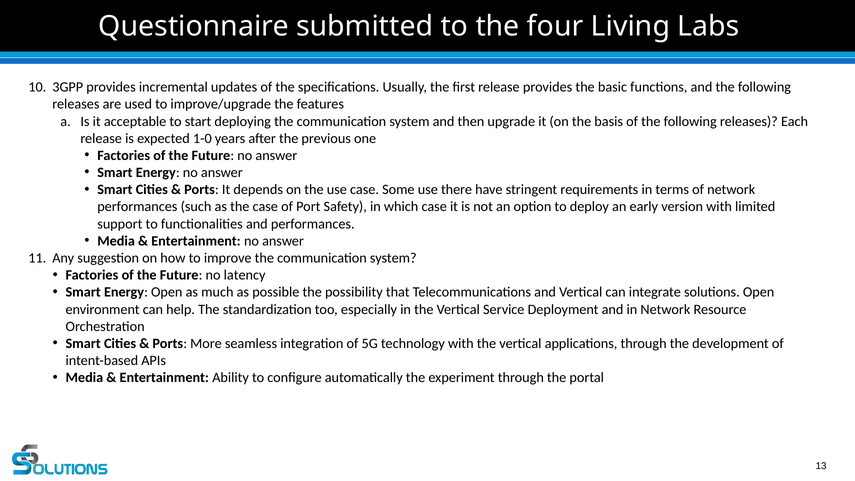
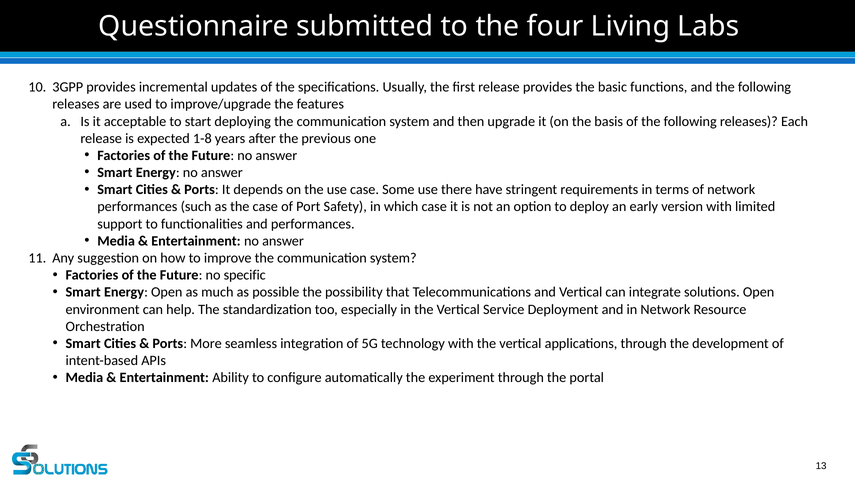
1-0: 1-0 -> 1-8
latency: latency -> specific
